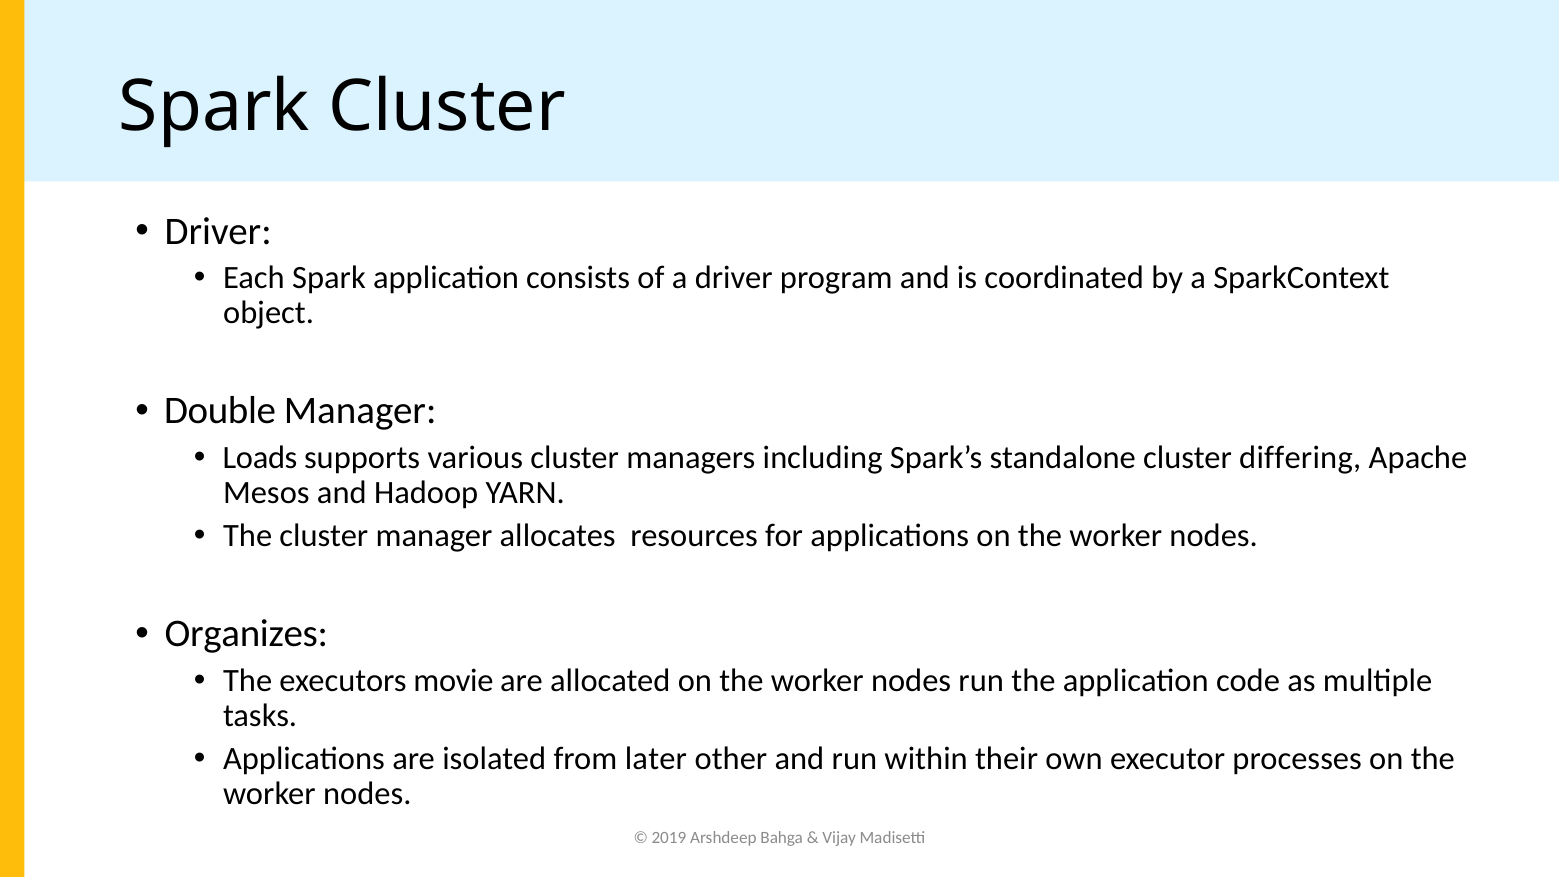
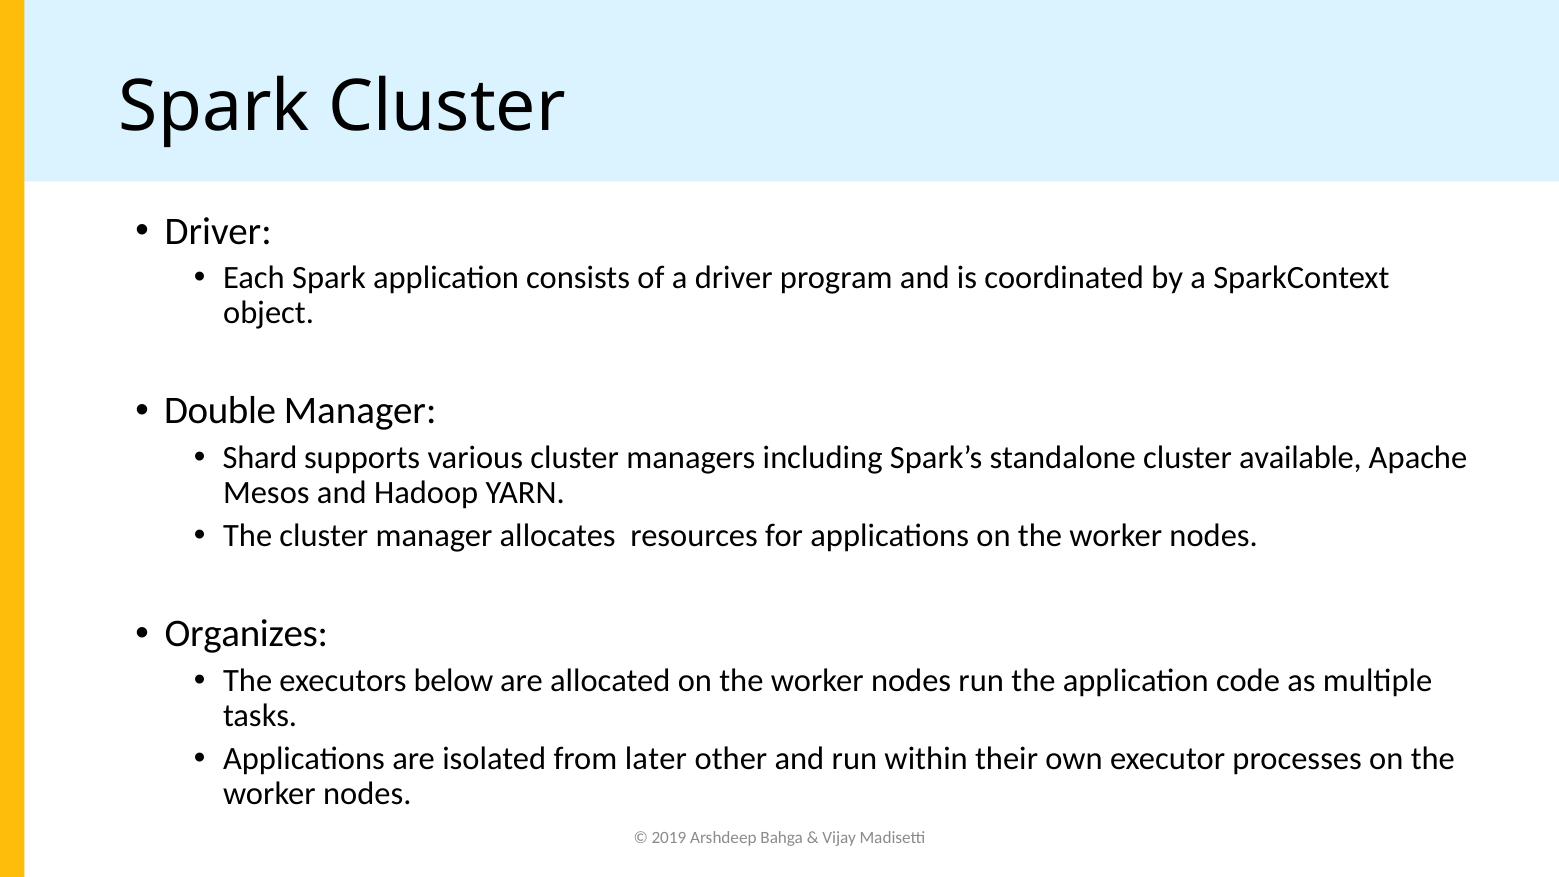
Loads: Loads -> Shard
differing: differing -> available
movie: movie -> below
